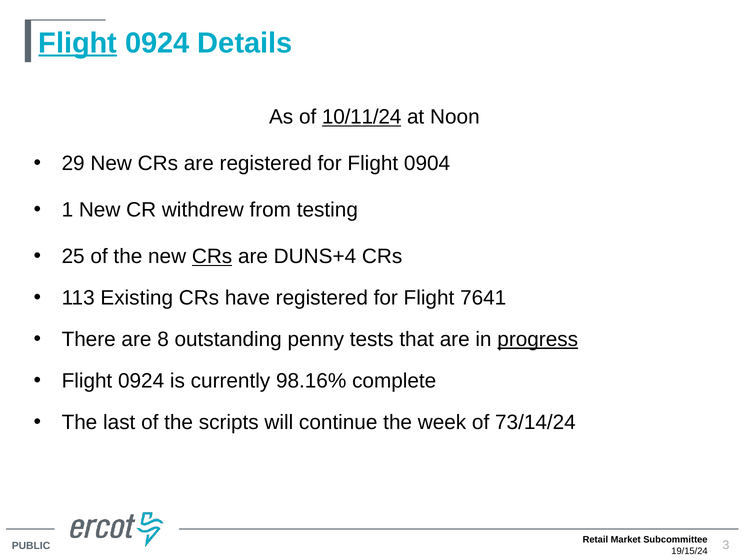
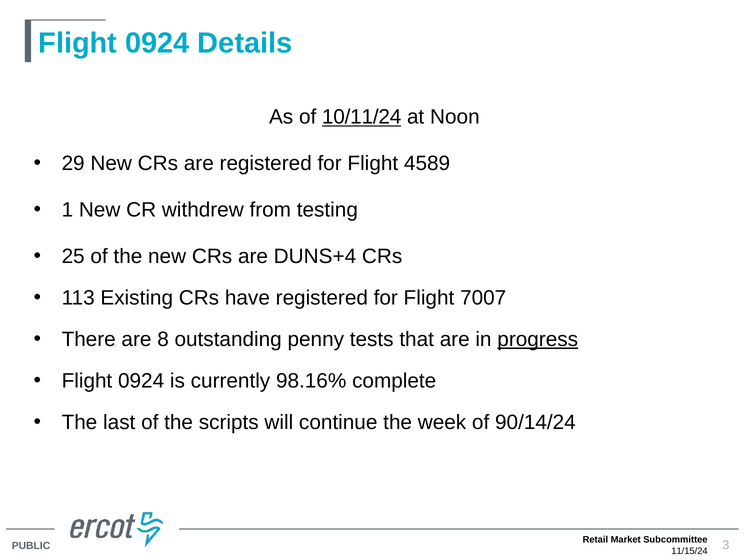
Flight at (78, 43) underline: present -> none
0904: 0904 -> 4589
CRs at (212, 256) underline: present -> none
7641: 7641 -> 7007
73/14/24: 73/14/24 -> 90/14/24
19/15/24: 19/15/24 -> 11/15/24
